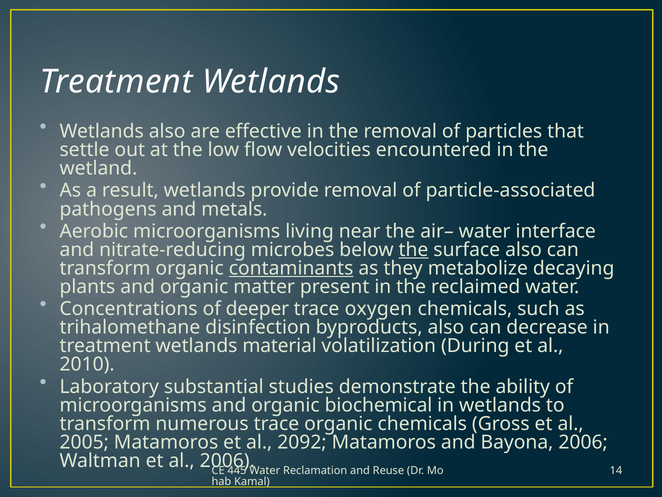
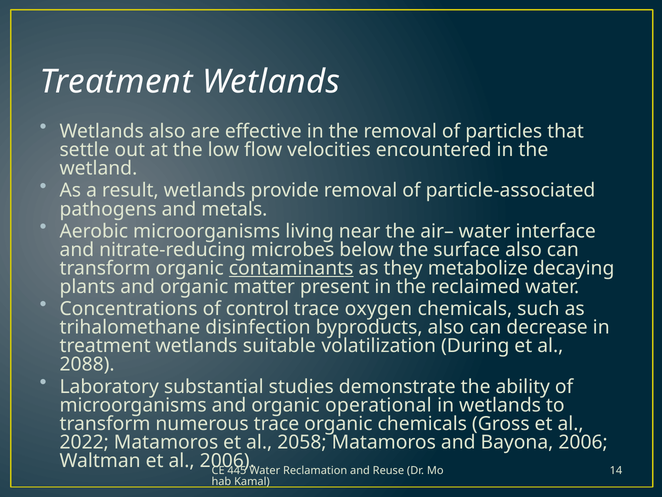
the at (413, 250) underline: present -> none
deeper: deeper -> control
material: material -> suitable
2010: 2010 -> 2088
biochemical: biochemical -> operational
2005: 2005 -> 2022
2092: 2092 -> 2058
